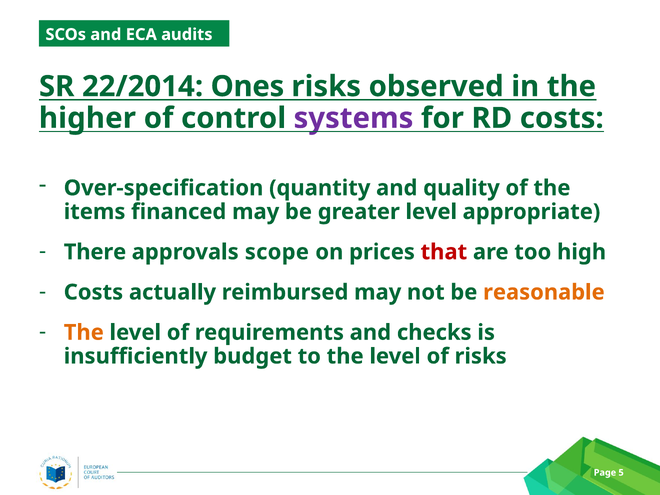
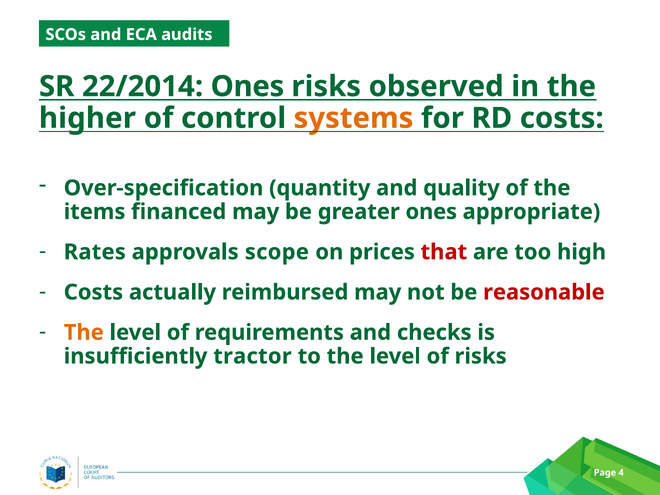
systems colour: purple -> orange
greater level: level -> ones
There: There -> Rates
reasonable colour: orange -> red
budget: budget -> tractor
5: 5 -> 4
